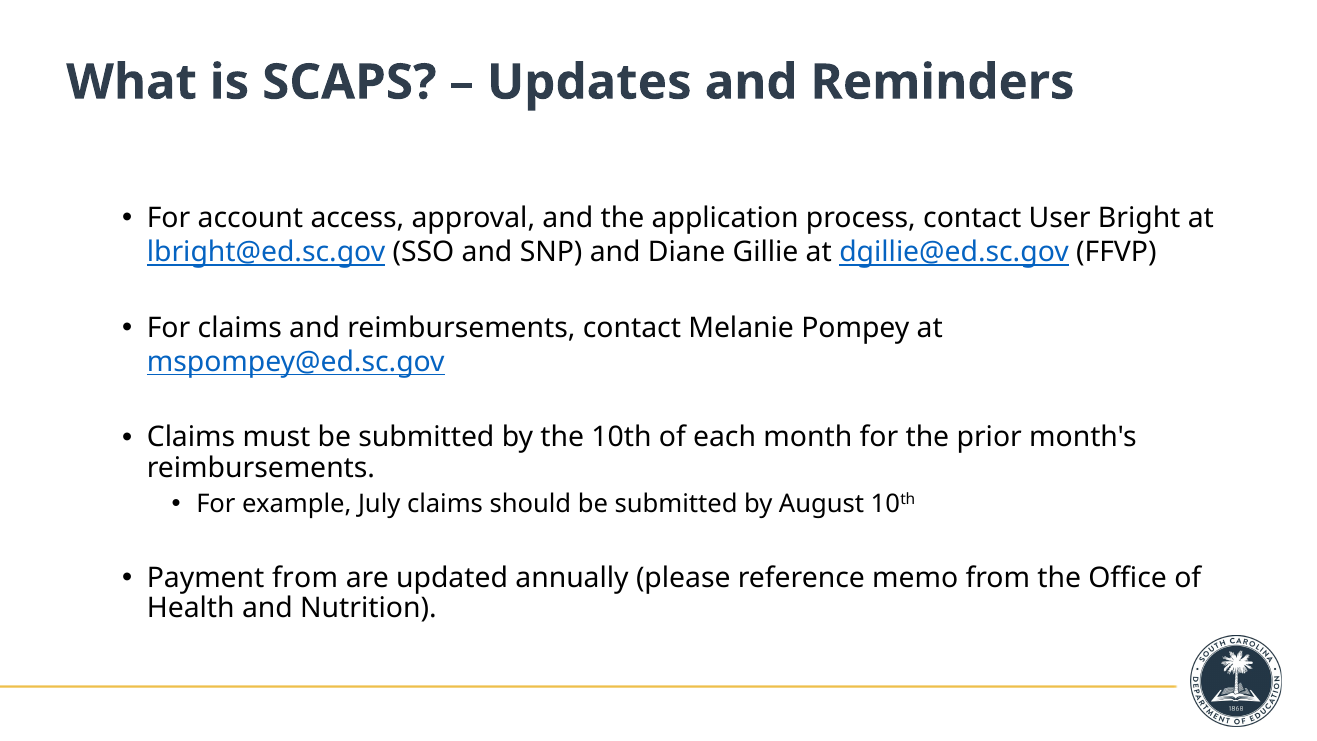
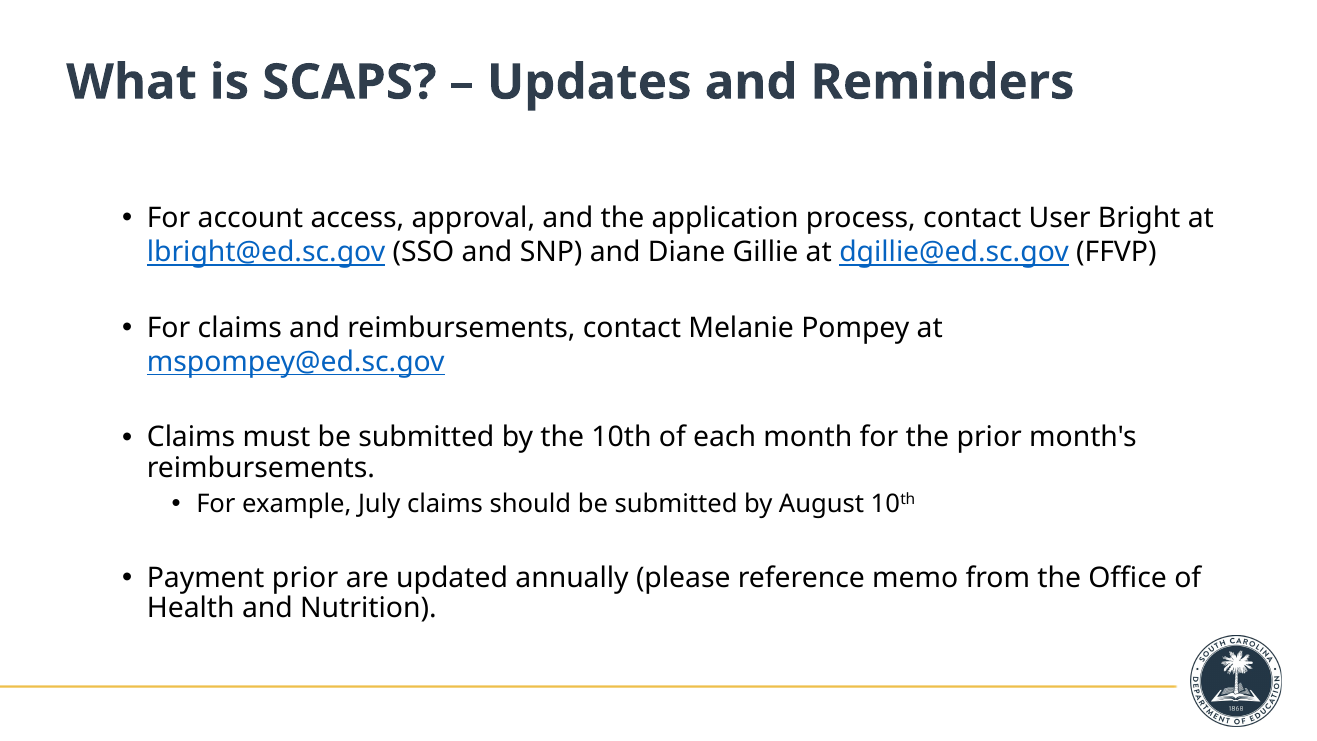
Payment from: from -> prior
